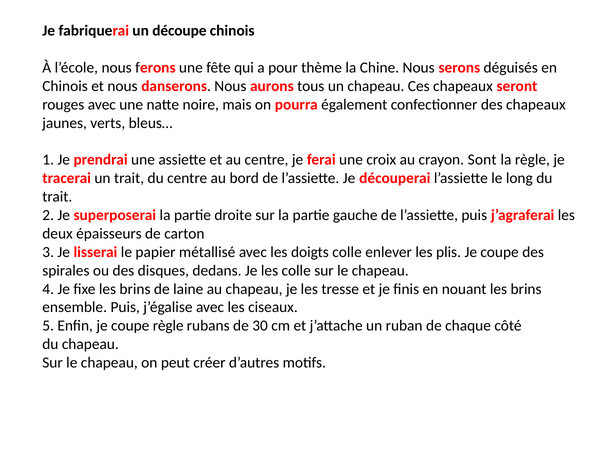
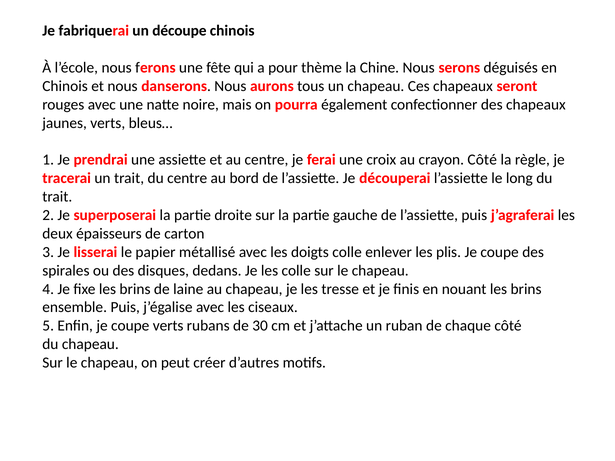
crayon Sont: Sont -> Côté
coupe règle: règle -> verts
